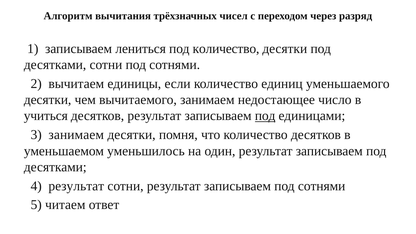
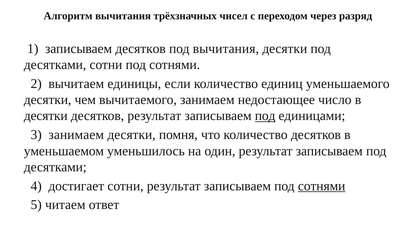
записываем лениться: лениться -> десятков
под количество: количество -> вычитания
учиться at (46, 116): учиться -> десятки
4 результат: результат -> достигает
сотнями at (322, 186) underline: none -> present
